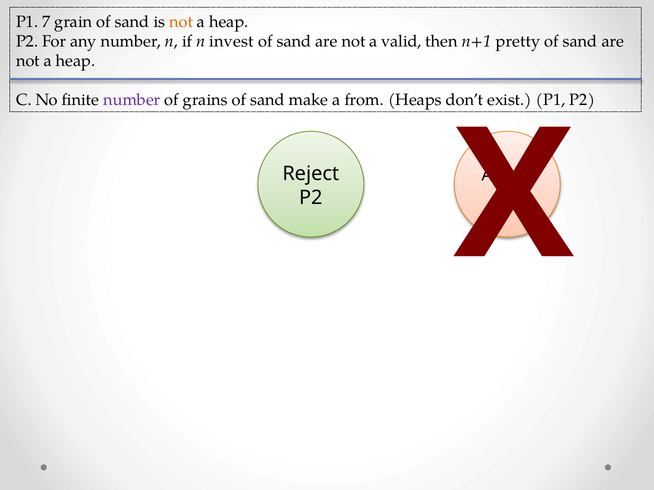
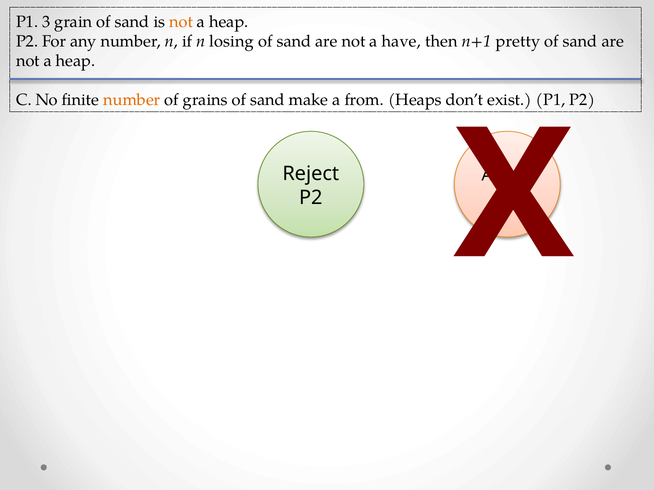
7: 7 -> 3
invest: invest -> losing
valid: valid -> have
number at (132, 100) colour: purple -> orange
